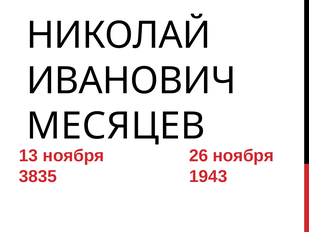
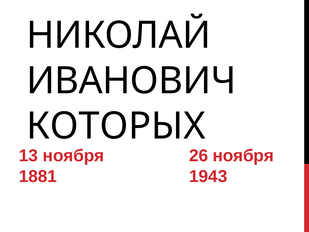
МЕСЯЦЕВ: МЕСЯЦЕВ -> КОТОРЫХ
3835: 3835 -> 1881
